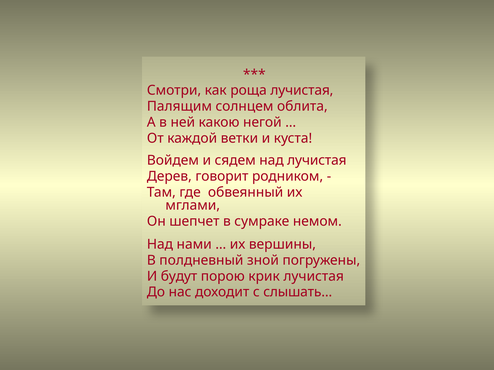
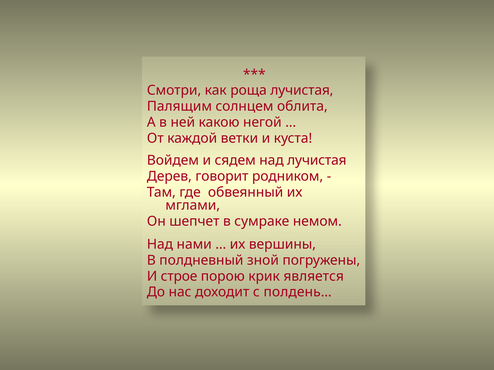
будут: будут -> строе
крик лучистая: лучистая -> является
слышать…: слышать… -> полдень…
